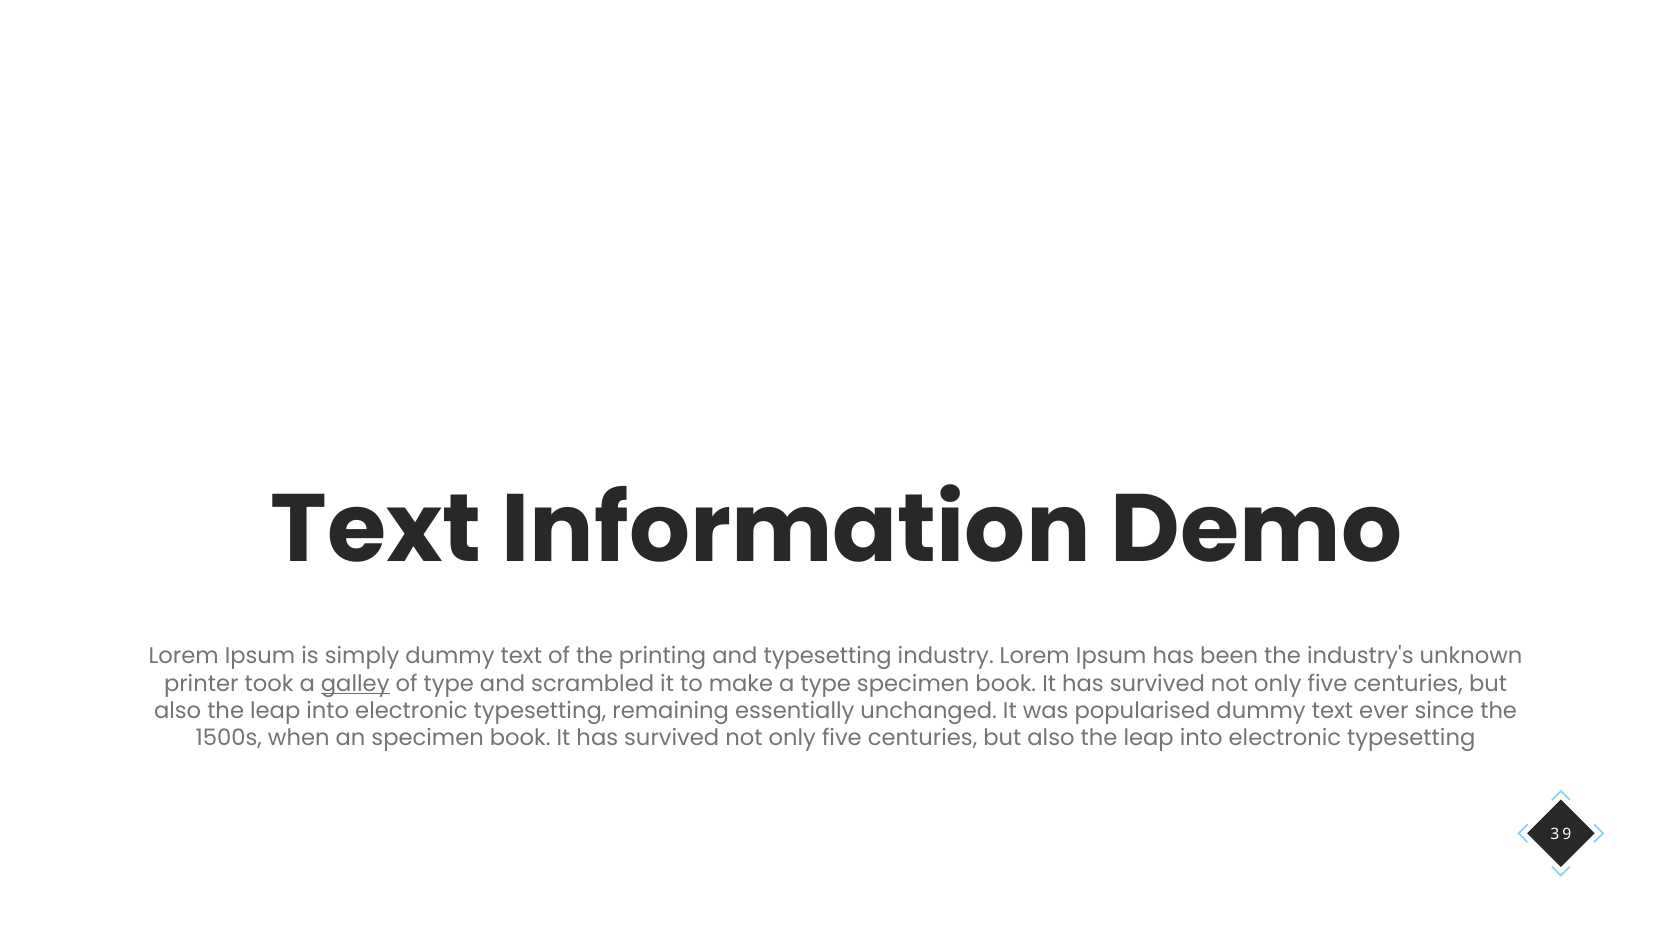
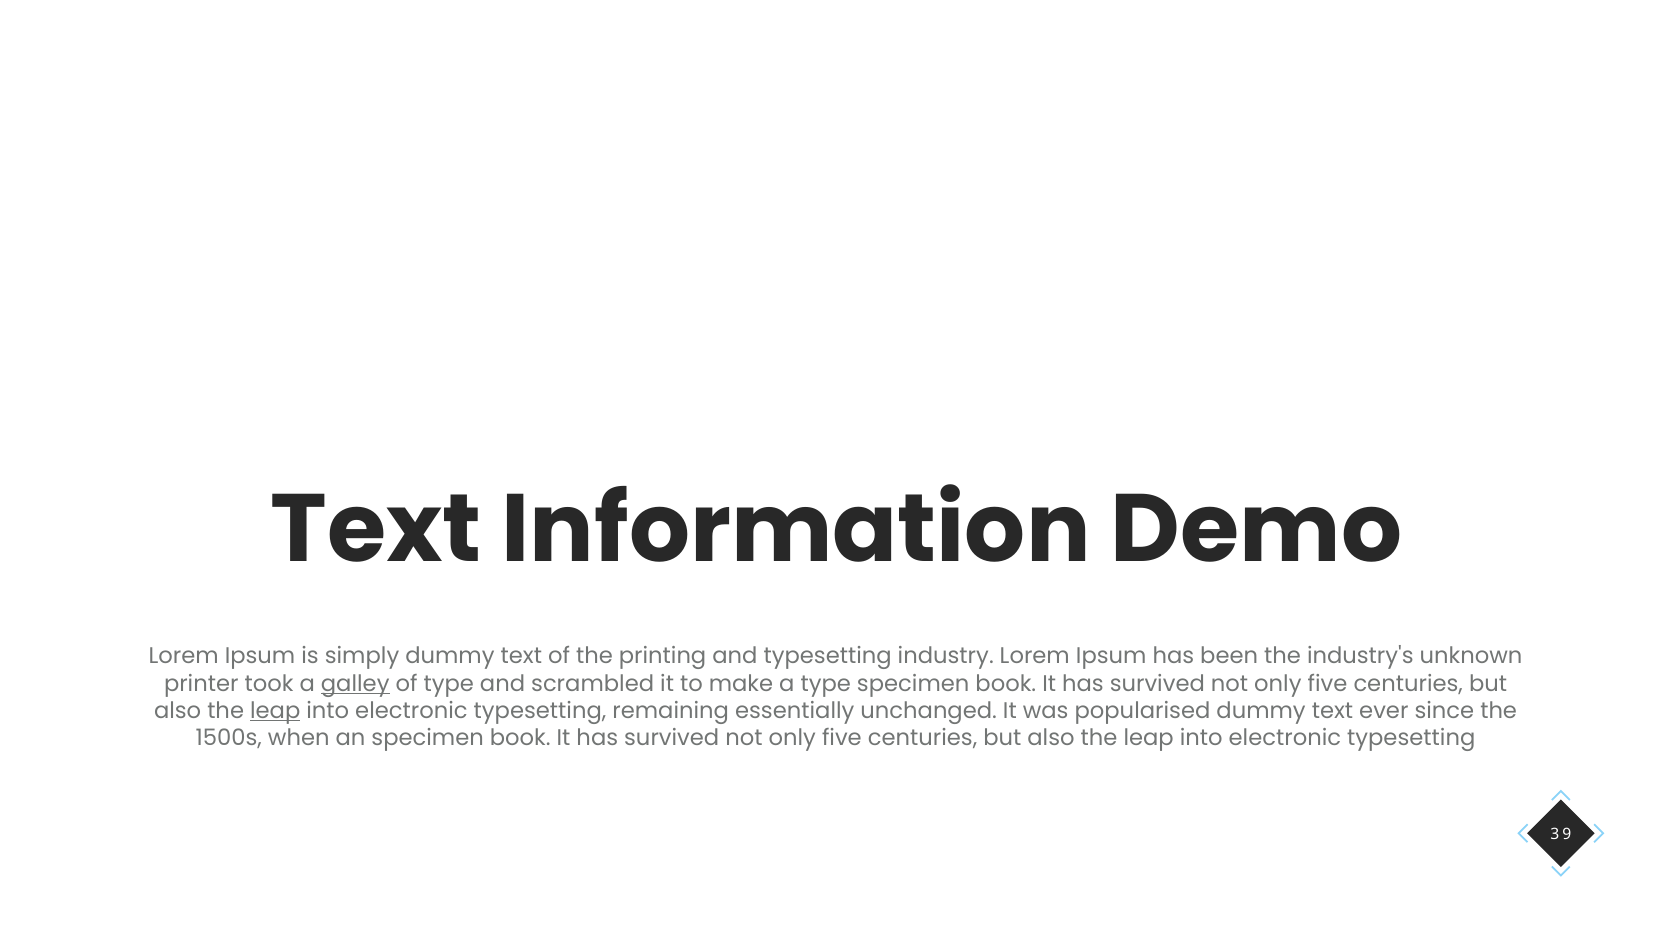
leap at (275, 711) underline: none -> present
